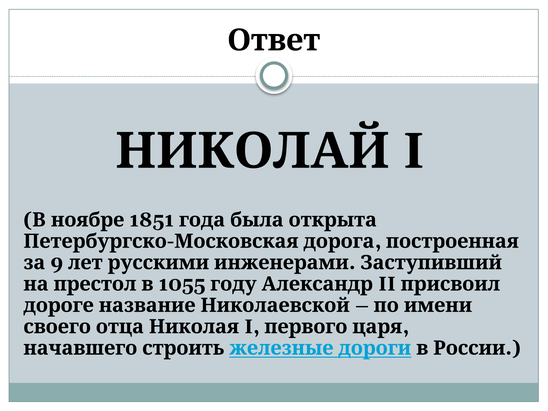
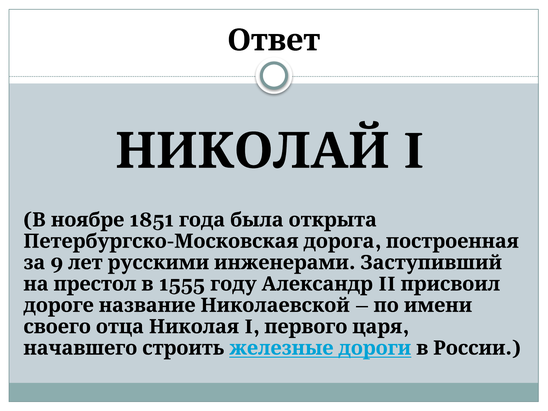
1055: 1055 -> 1555
